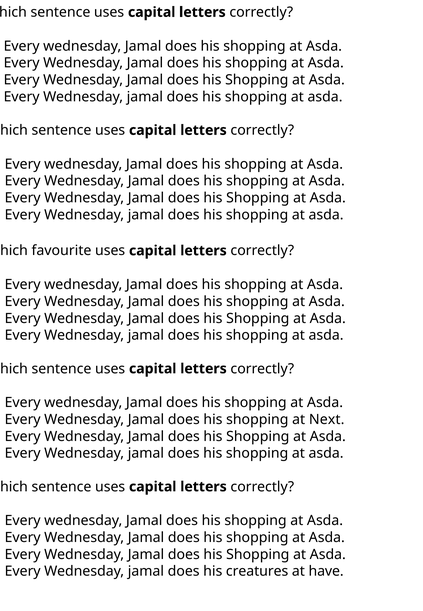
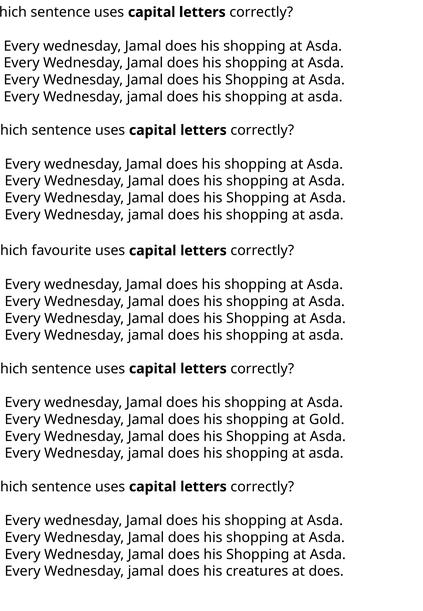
Next: Next -> Gold
at have: have -> does
